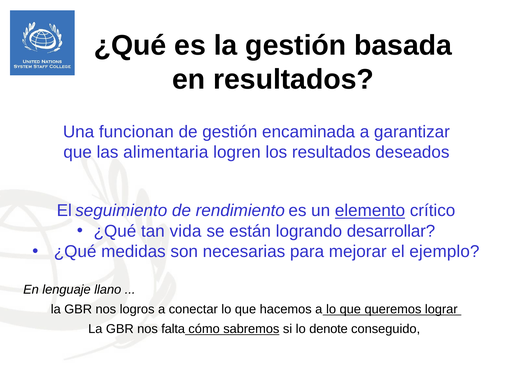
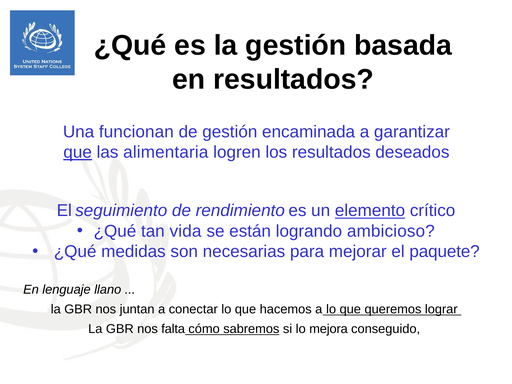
que at (78, 152) underline: none -> present
desarrollar: desarrollar -> ambicioso
ejemplo: ejemplo -> paquete
logros: logros -> juntan
denote: denote -> mejora
